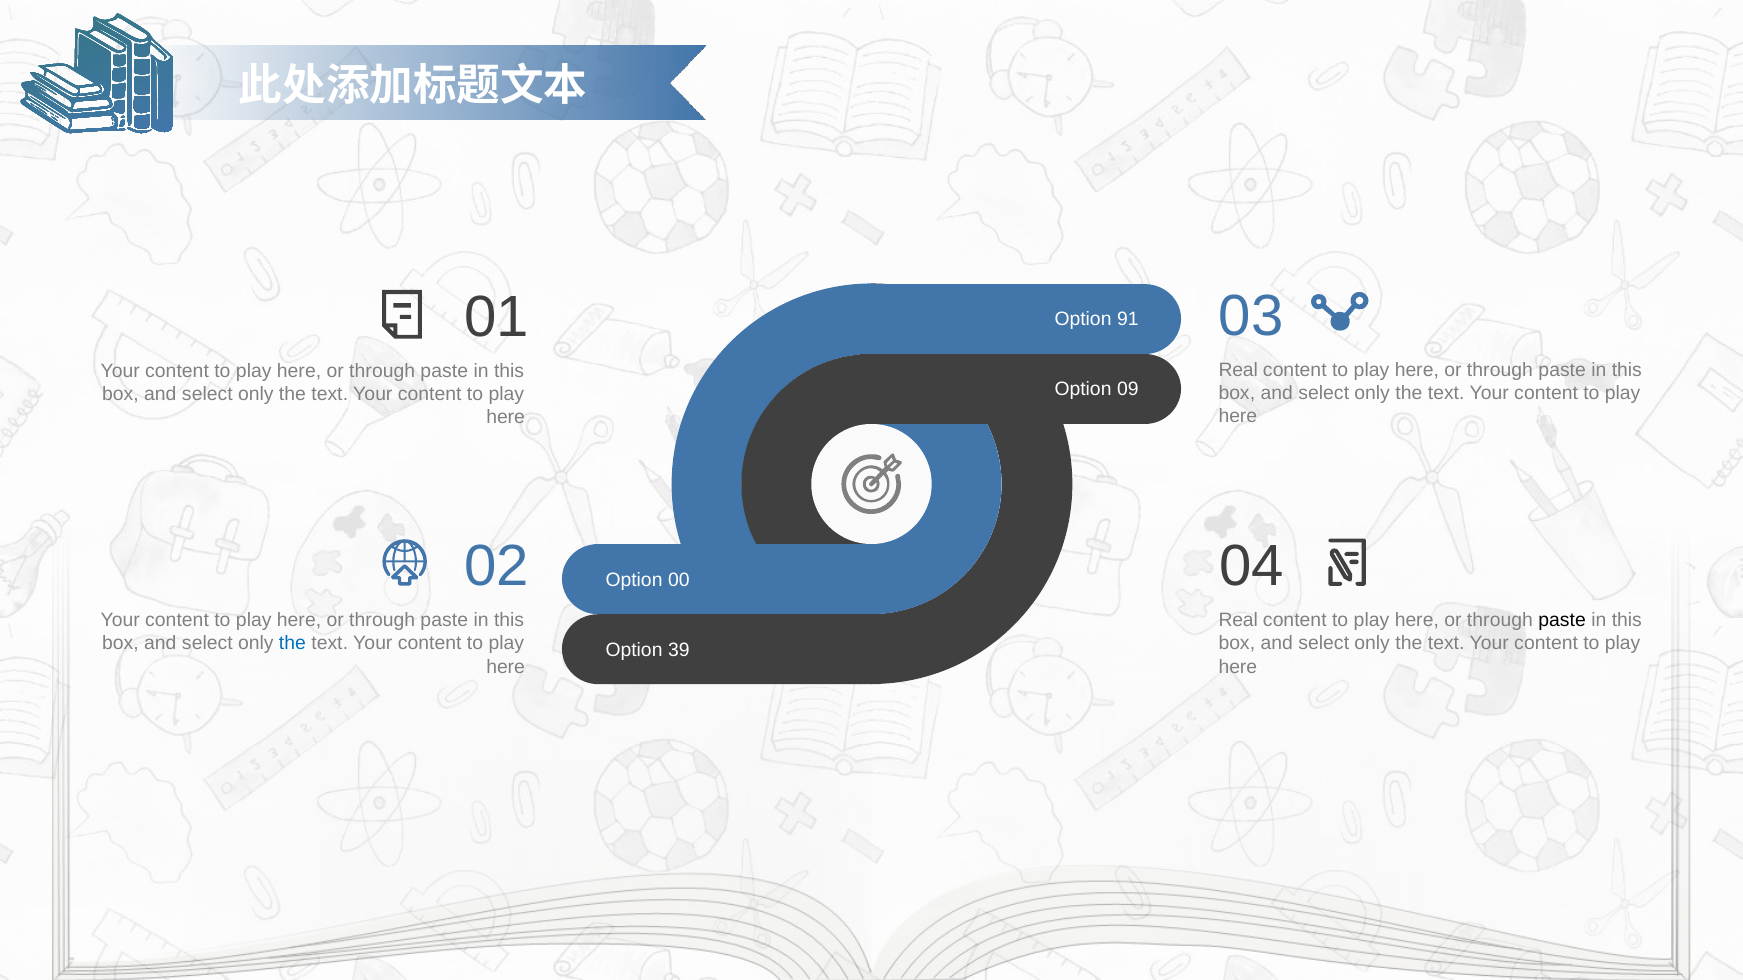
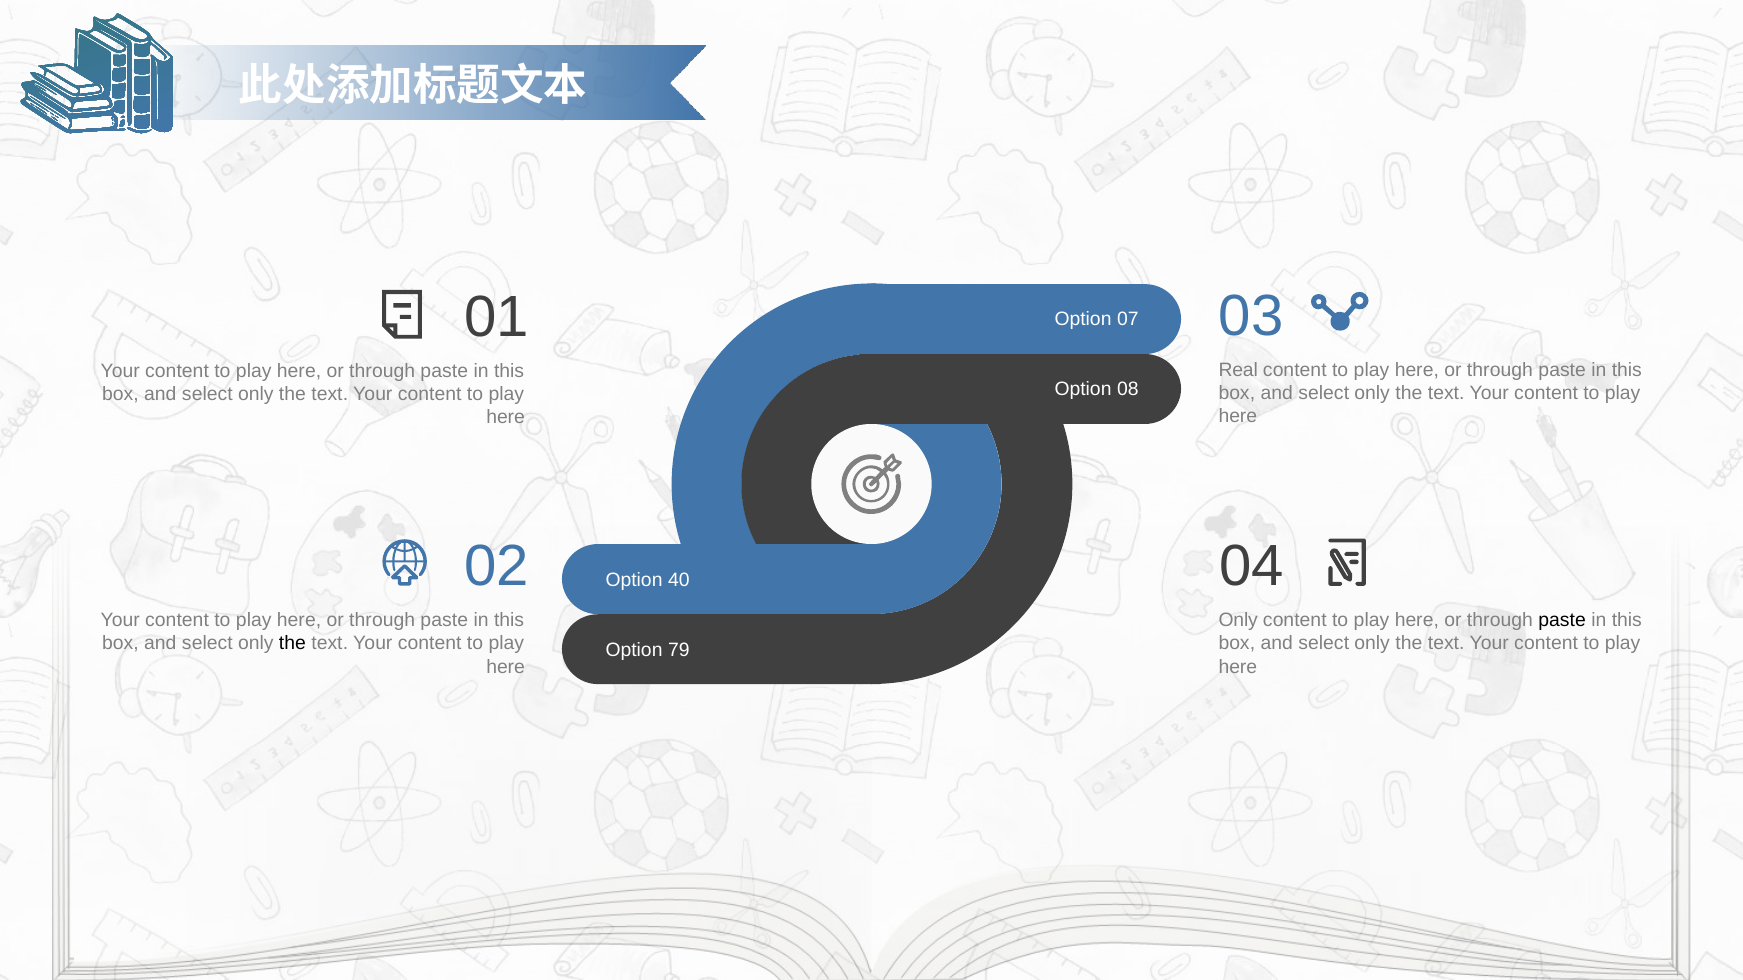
91: 91 -> 07
09: 09 -> 08
00: 00 -> 40
Real at (1238, 620): Real -> Only
the at (292, 644) colour: blue -> black
39: 39 -> 79
